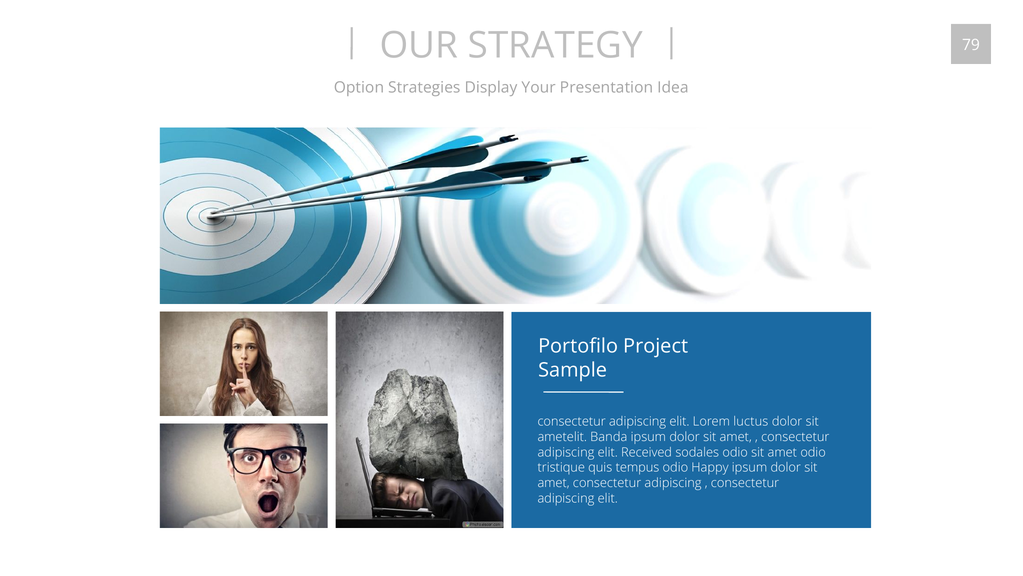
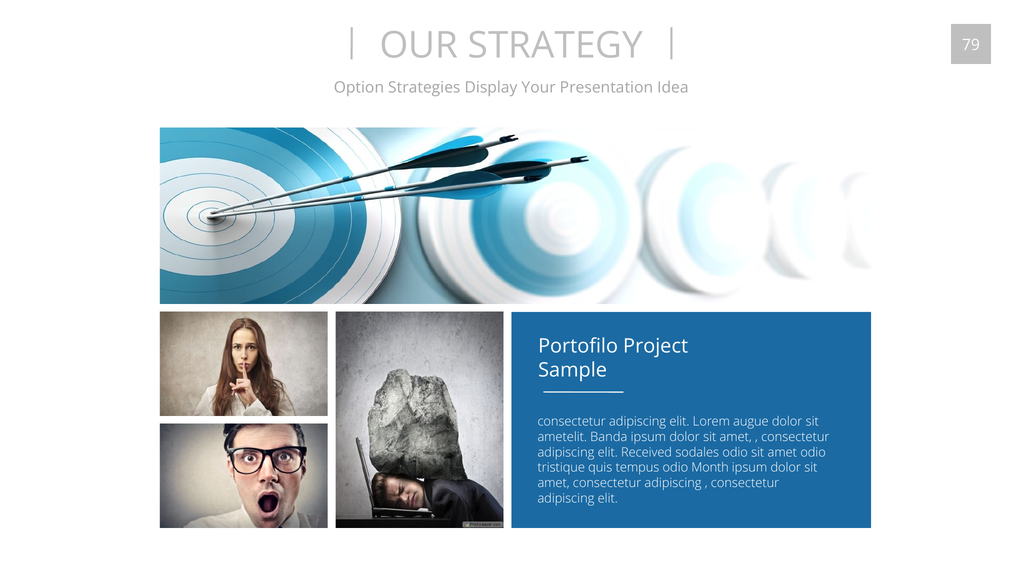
luctus: luctus -> augue
Happy: Happy -> Month
